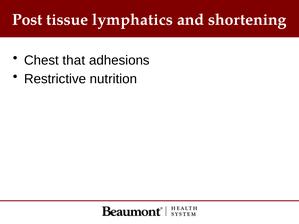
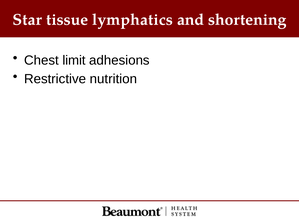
Post: Post -> Star
that: that -> limit
